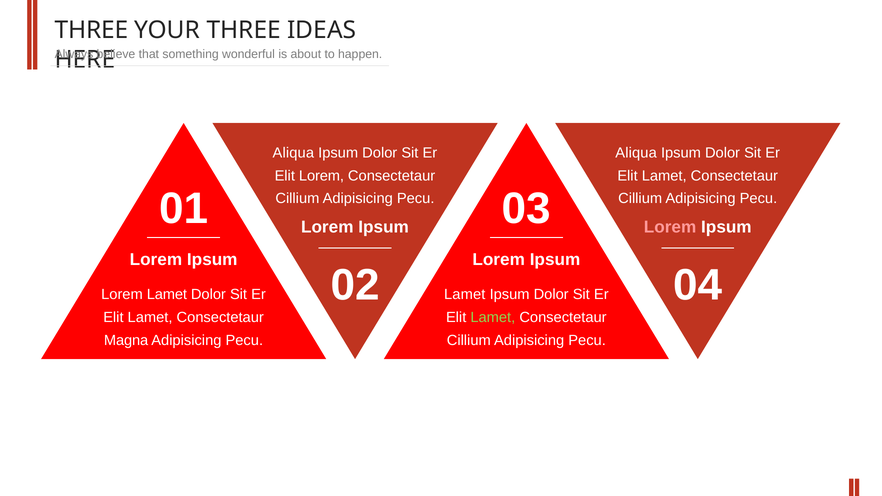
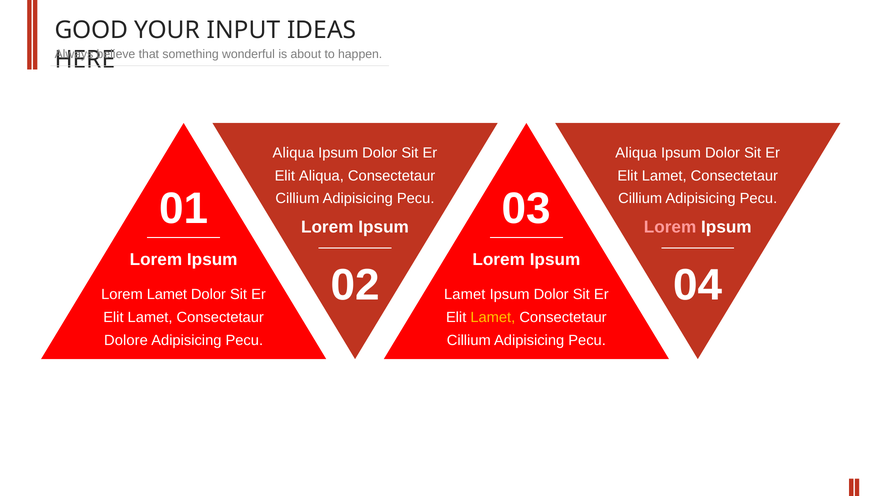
THREE at (91, 30): THREE -> GOOD
YOUR THREE: THREE -> INPUT
Elit Lorem: Lorem -> Aliqua
Lamet at (493, 317) colour: light green -> yellow
Magna: Magna -> Dolore
